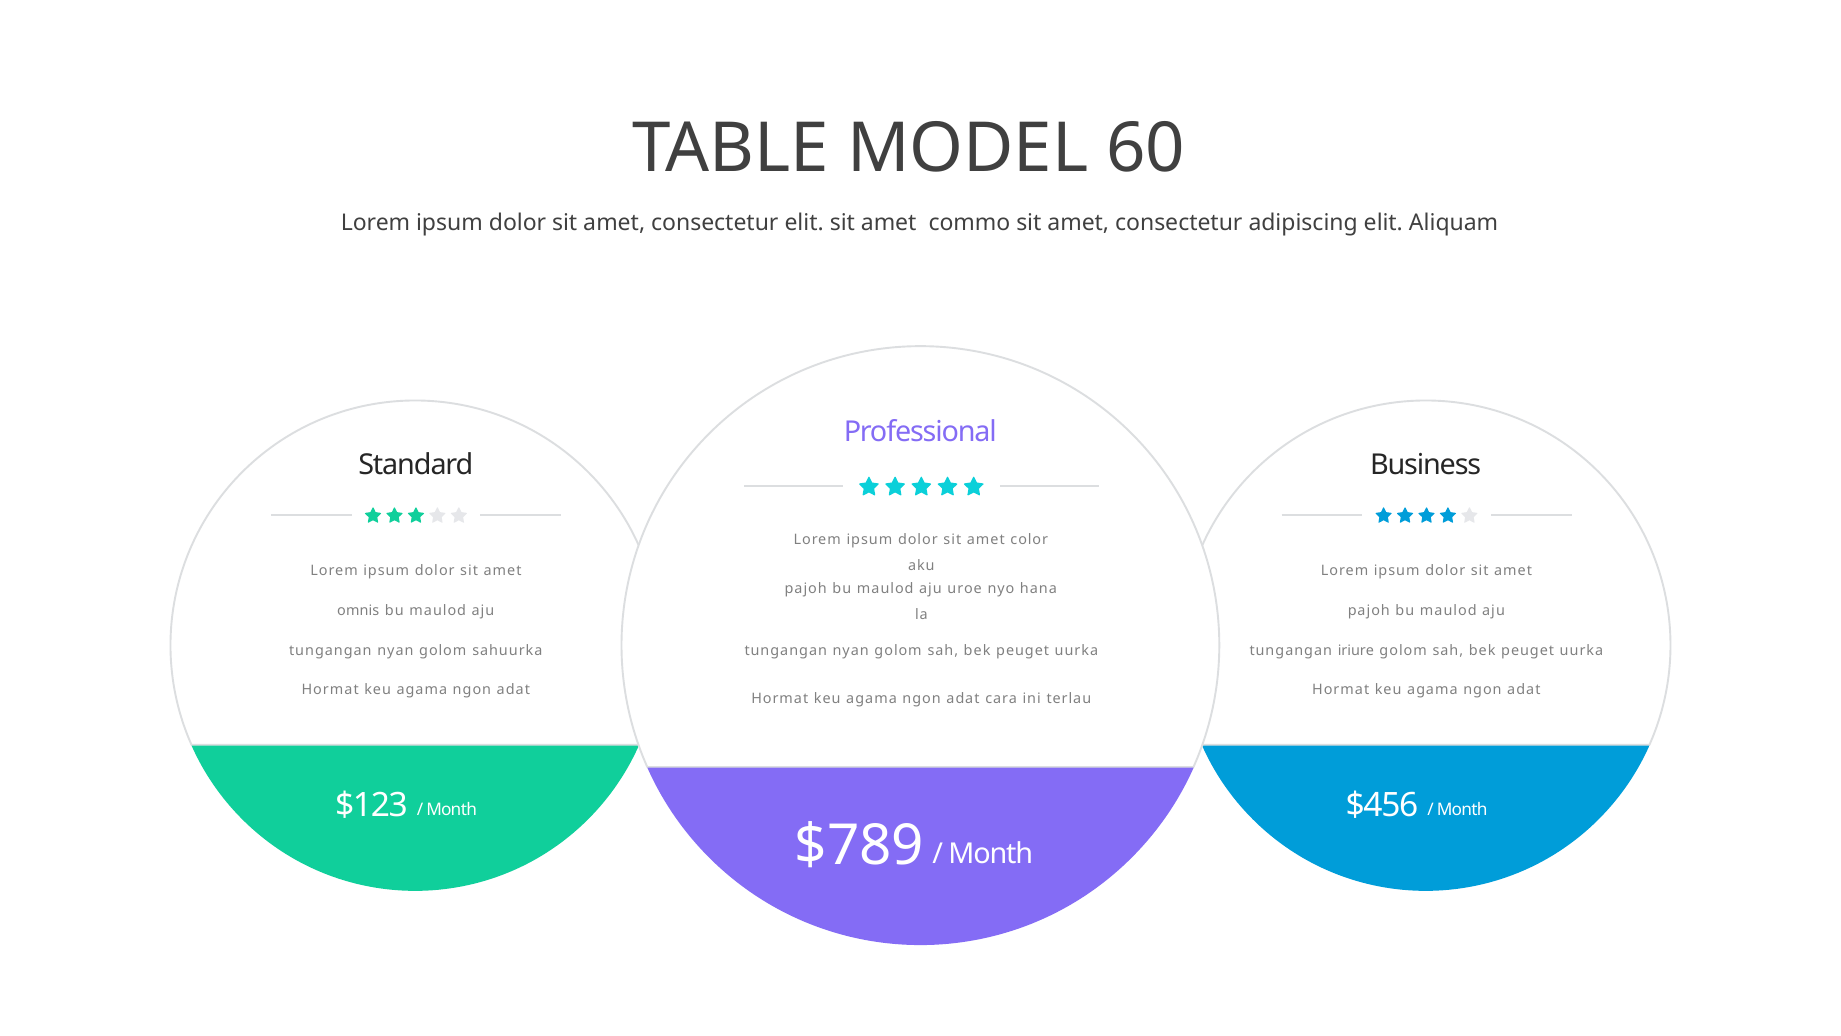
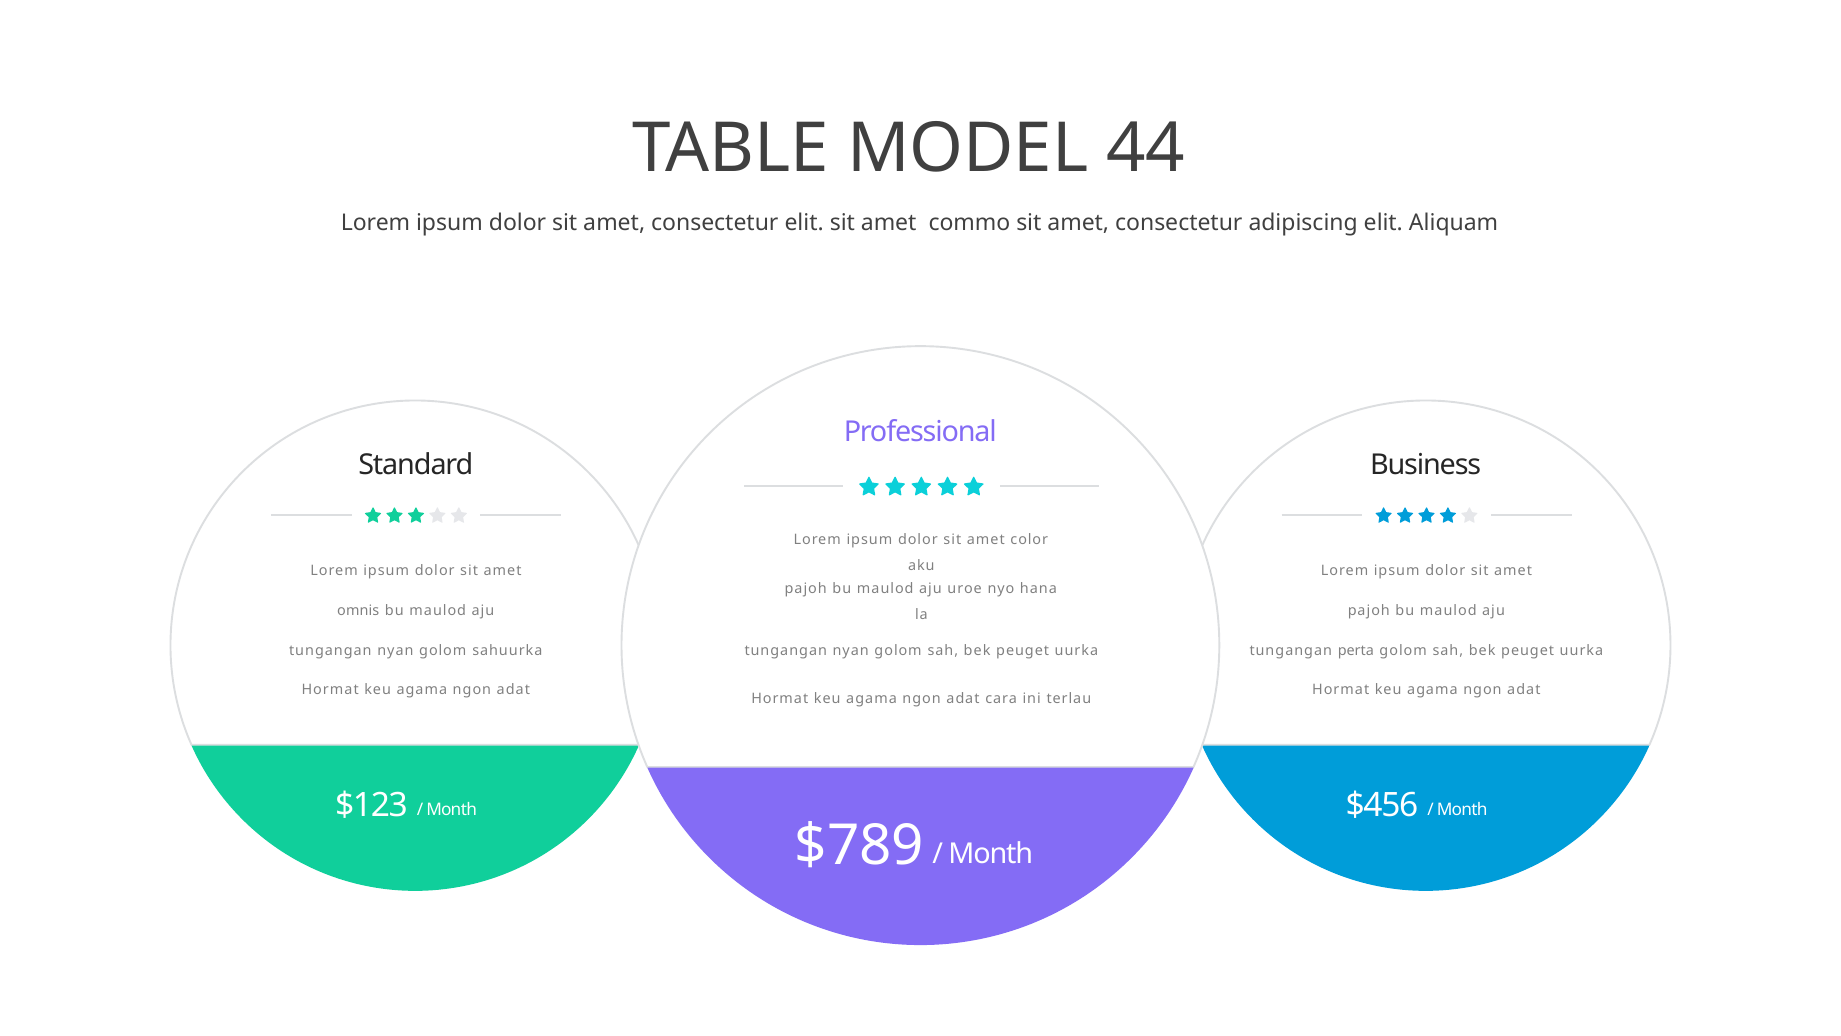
60: 60 -> 44
iriure: iriure -> perta
